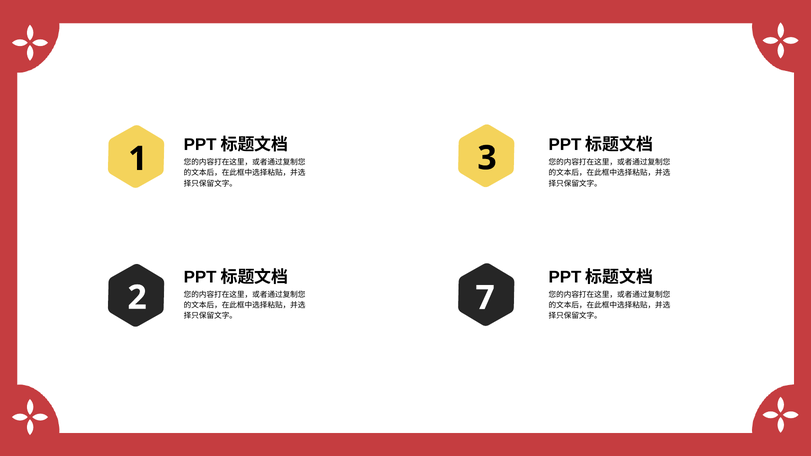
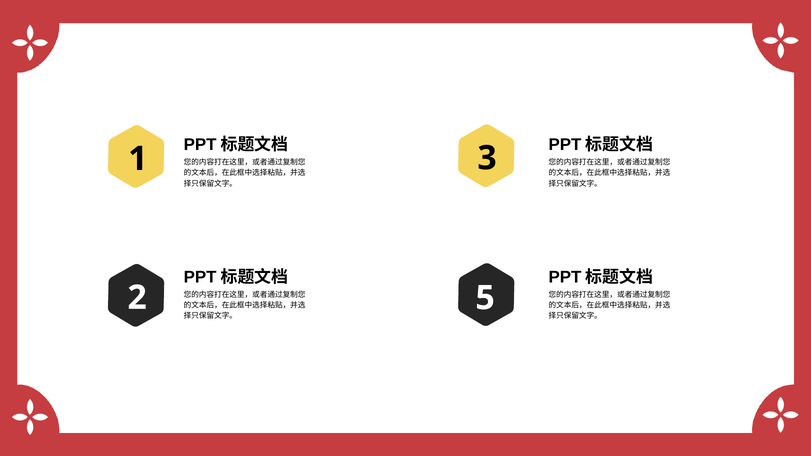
7: 7 -> 5
